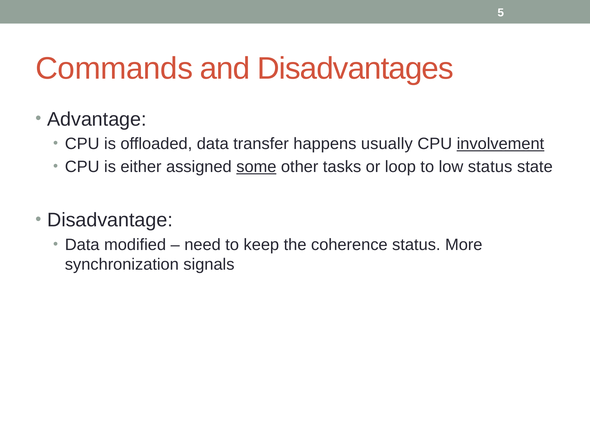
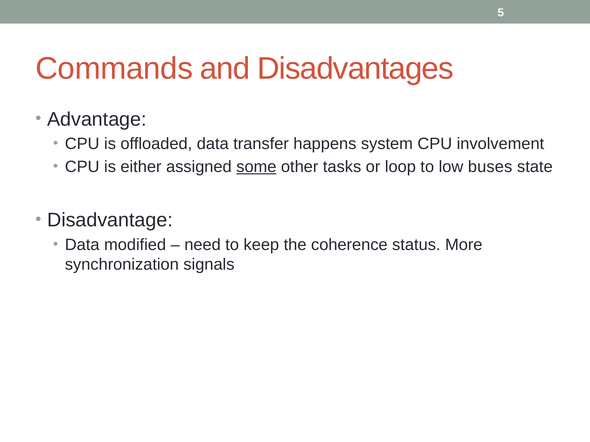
usually: usually -> system
involvement underline: present -> none
low status: status -> buses
